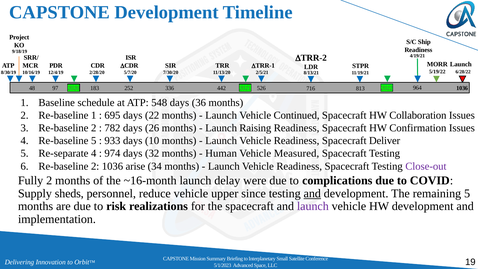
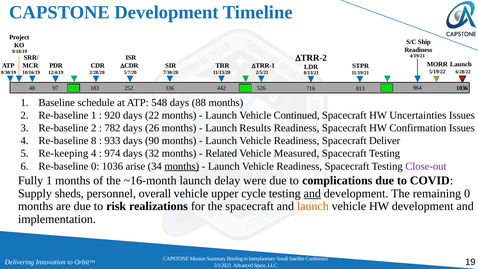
36: 36 -> 88
695: 695 -> 920
Collaboration: Collaboration -> Uncertainties
Raising: Raising -> Results
Re-baseline 5: 5 -> 8
10: 10 -> 90
Re-separate: Re-separate -> Re-keeping
Human: Human -> Related
2 at (95, 166): 2 -> 0
months at (182, 166) underline: none -> present
Fully 2: 2 -> 1
reduce: reduce -> overall
since: since -> cycle
remaining 5: 5 -> 0
launch at (313, 206) colour: purple -> orange
